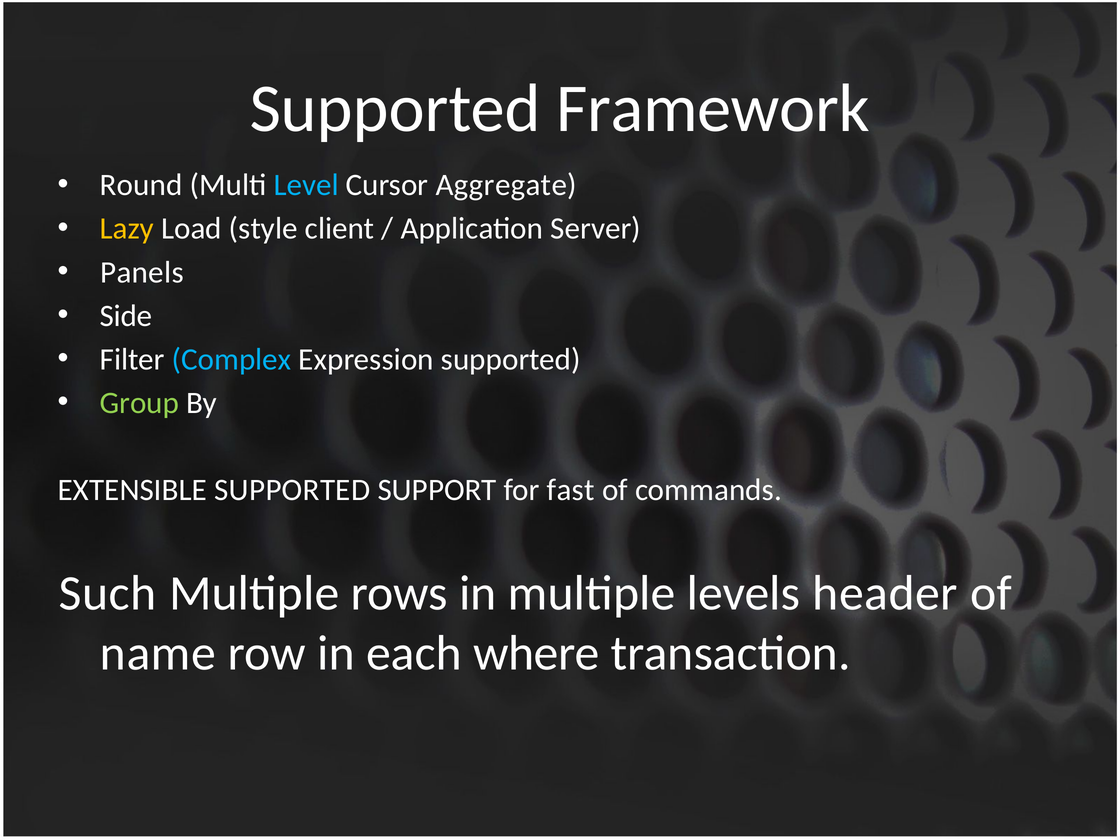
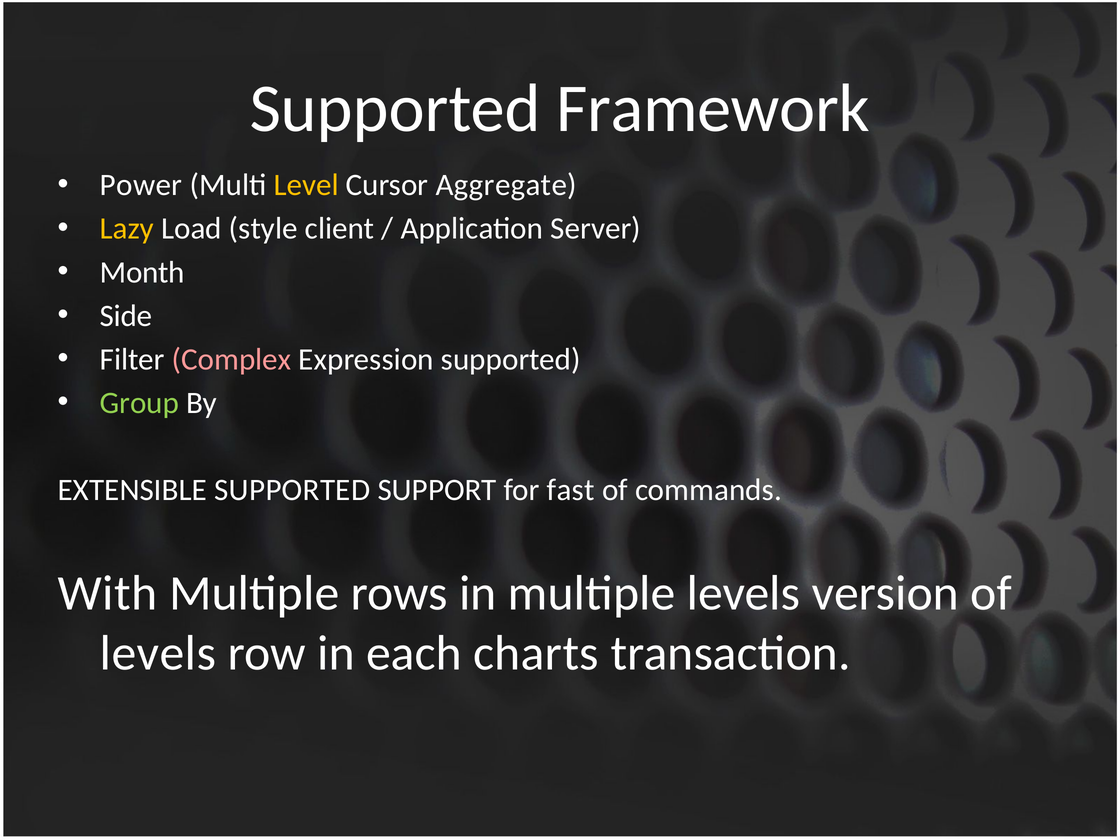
Round: Round -> Power
Level colour: light blue -> yellow
Panels: Panels -> Month
Complex colour: light blue -> pink
Such: Such -> With
header: header -> version
name at (158, 653): name -> levels
where: where -> charts
